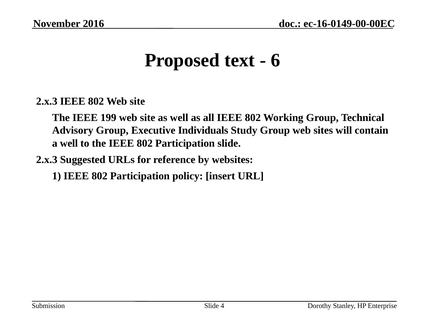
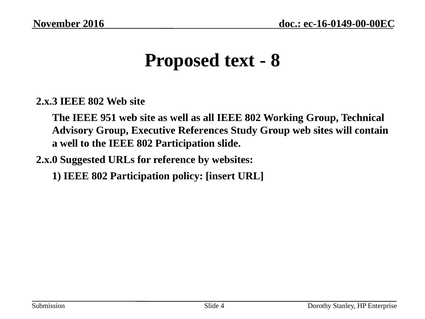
6: 6 -> 8
199: 199 -> 951
Individuals: Individuals -> References
2.x.3 at (47, 159): 2.x.3 -> 2.x.0
